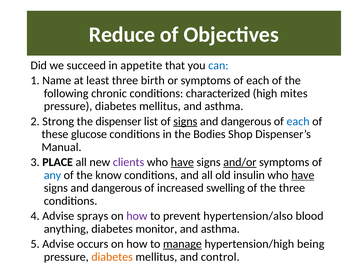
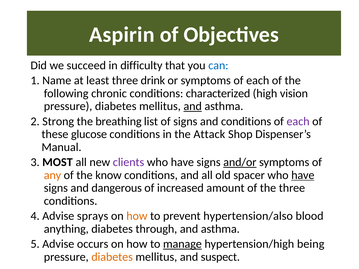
Reduce: Reduce -> Aspirin
appetite: appetite -> difficulty
birth: birth -> drink
mites: mites -> vision
and at (193, 106) underline: none -> present
dispenser: dispenser -> breathing
signs at (185, 121) underline: present -> none
dangerous at (246, 121): dangerous -> conditions
each at (298, 121) colour: blue -> purple
Bodies: Bodies -> Attack
PLACE: PLACE -> MOST
have at (182, 162) underline: present -> none
any colour: blue -> orange
insulin: insulin -> spacer
swelling: swelling -> amount
how at (137, 216) colour: purple -> orange
monitor: monitor -> through
control: control -> suspect
